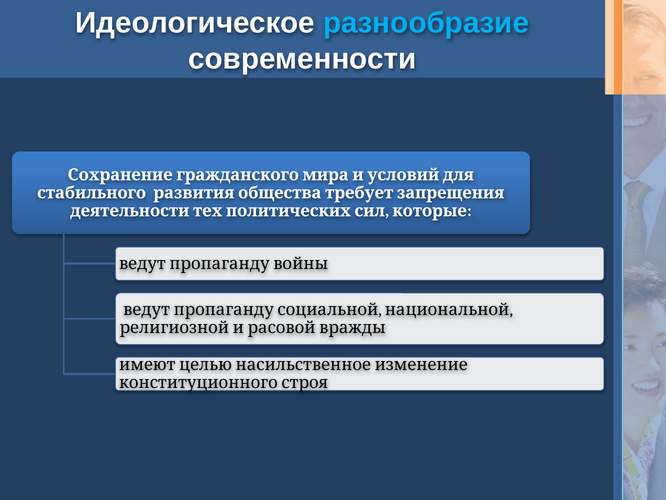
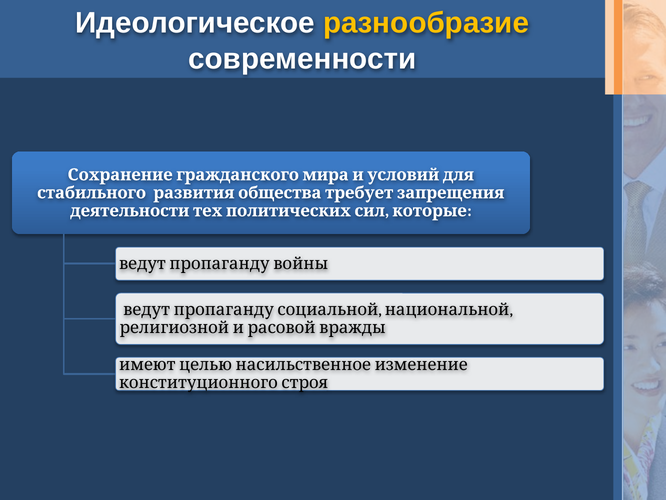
разнообразие colour: light blue -> yellow
